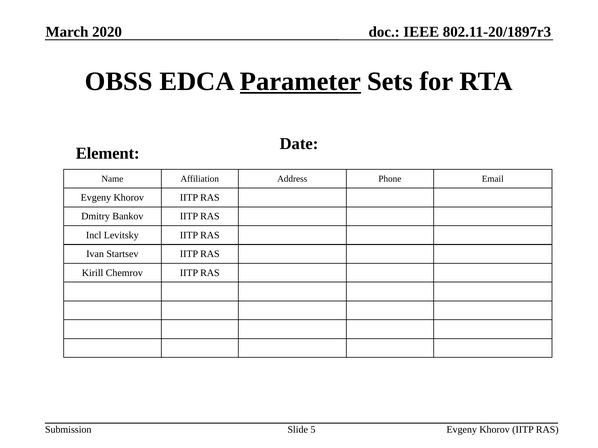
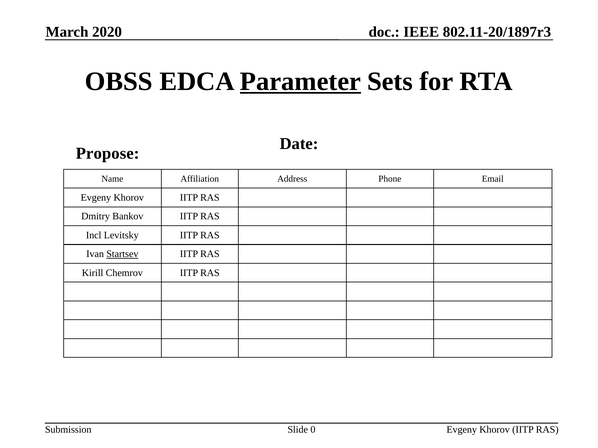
Element: Element -> Propose
Startsev underline: none -> present
5: 5 -> 0
